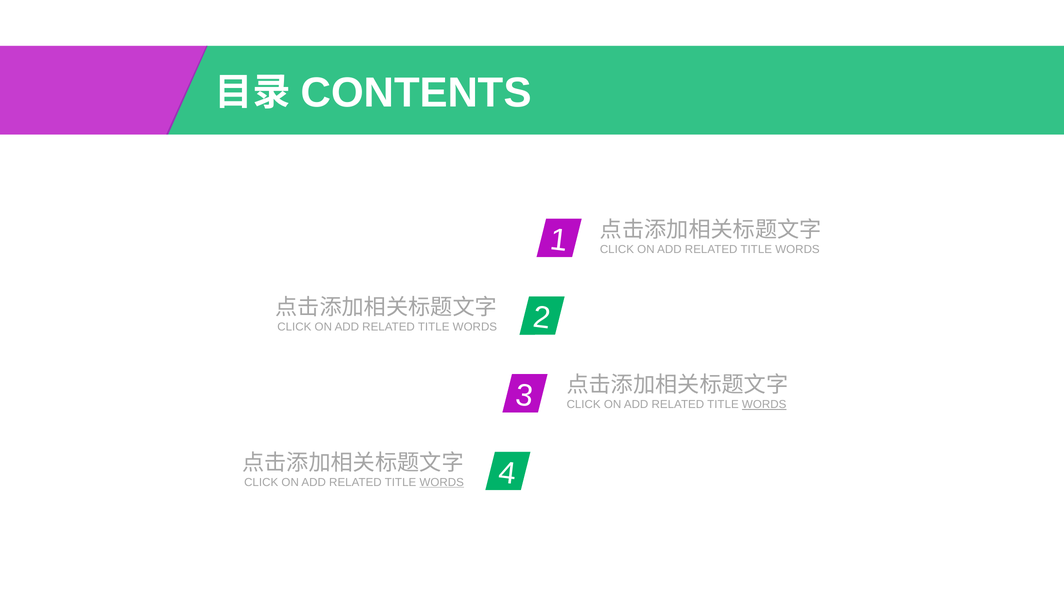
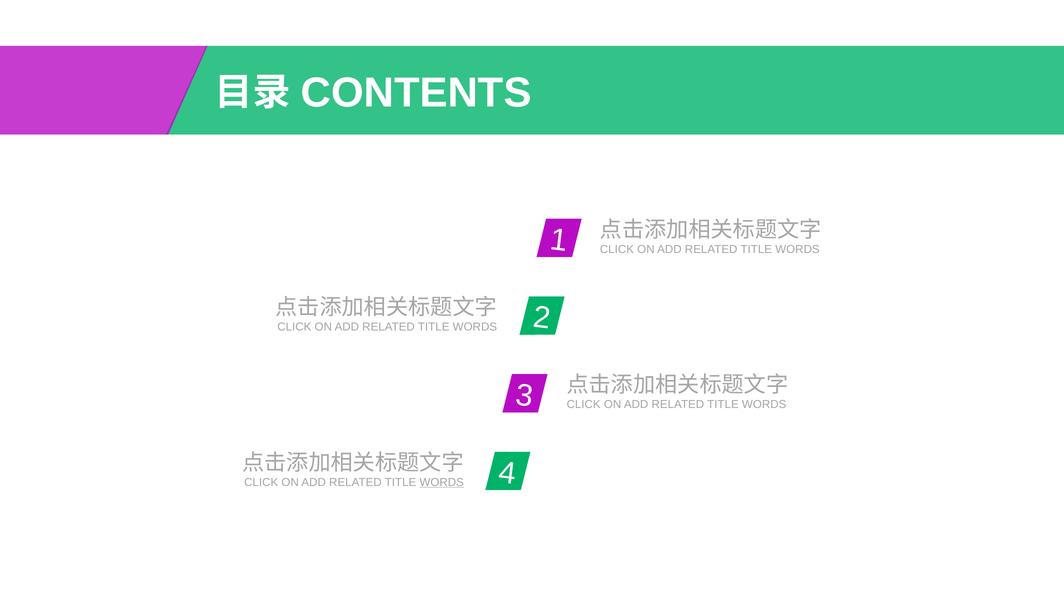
WORDS at (764, 405) underline: present -> none
